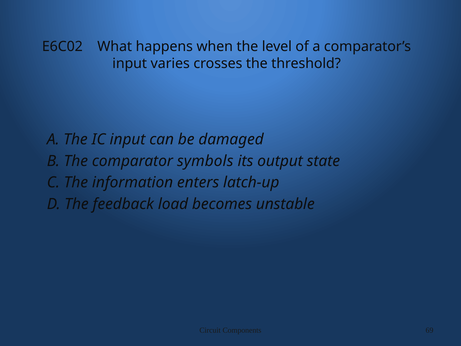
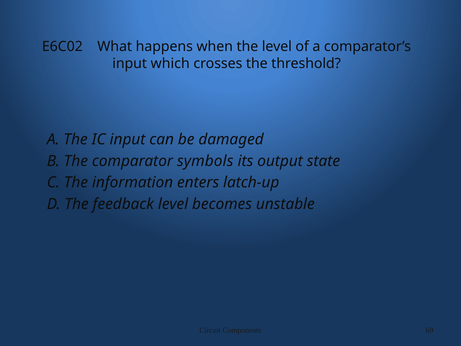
varies: varies -> which
feedback load: load -> level
